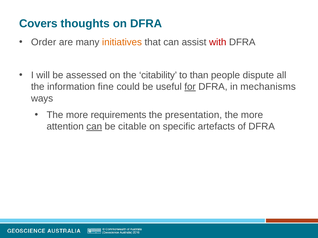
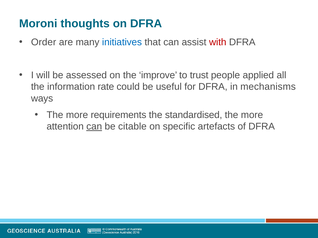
Covers: Covers -> Moroni
initiatives colour: orange -> blue
citability: citability -> improve
than: than -> trust
dispute: dispute -> applied
fine: fine -> rate
for underline: present -> none
presentation: presentation -> standardised
